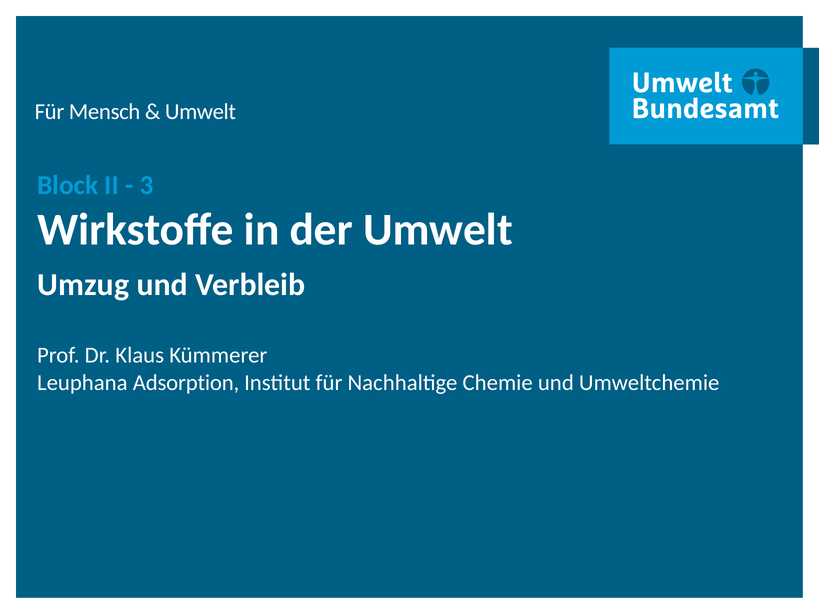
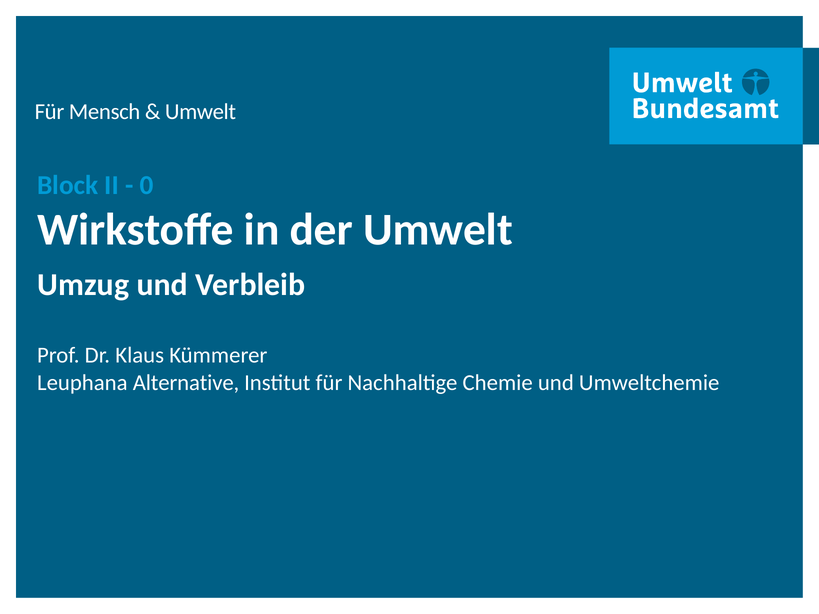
3: 3 -> 0
Adsorption: Adsorption -> Alternative
